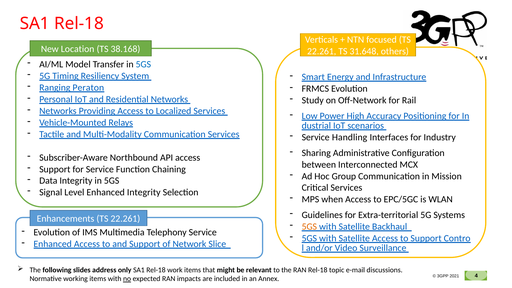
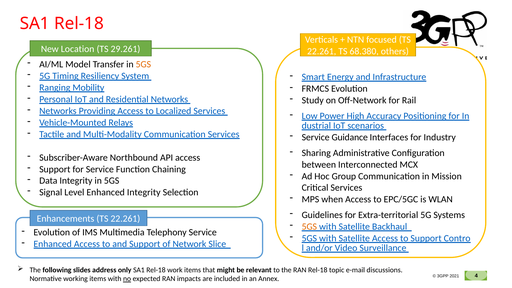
38.168: 38.168 -> 29.261
31.648: 31.648 -> 68.380
5GS at (143, 64) colour: blue -> orange
Peraton: Peraton -> Mobility
Handling: Handling -> Guidance
